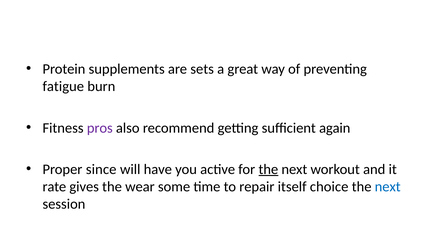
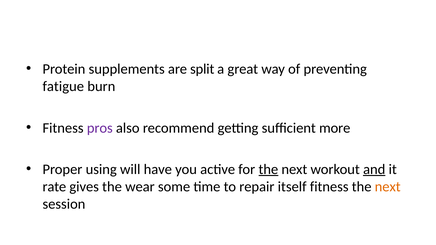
sets: sets -> split
again: again -> more
since: since -> using
and underline: none -> present
itself choice: choice -> fitness
next at (388, 187) colour: blue -> orange
